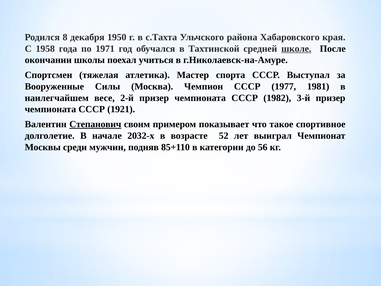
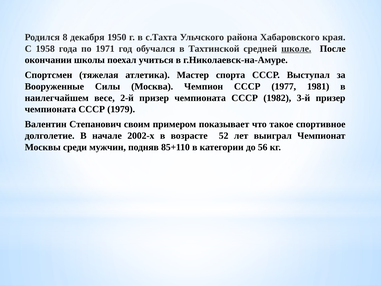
1921: 1921 -> 1979
Степанович underline: present -> none
2032-х: 2032-х -> 2002-х
